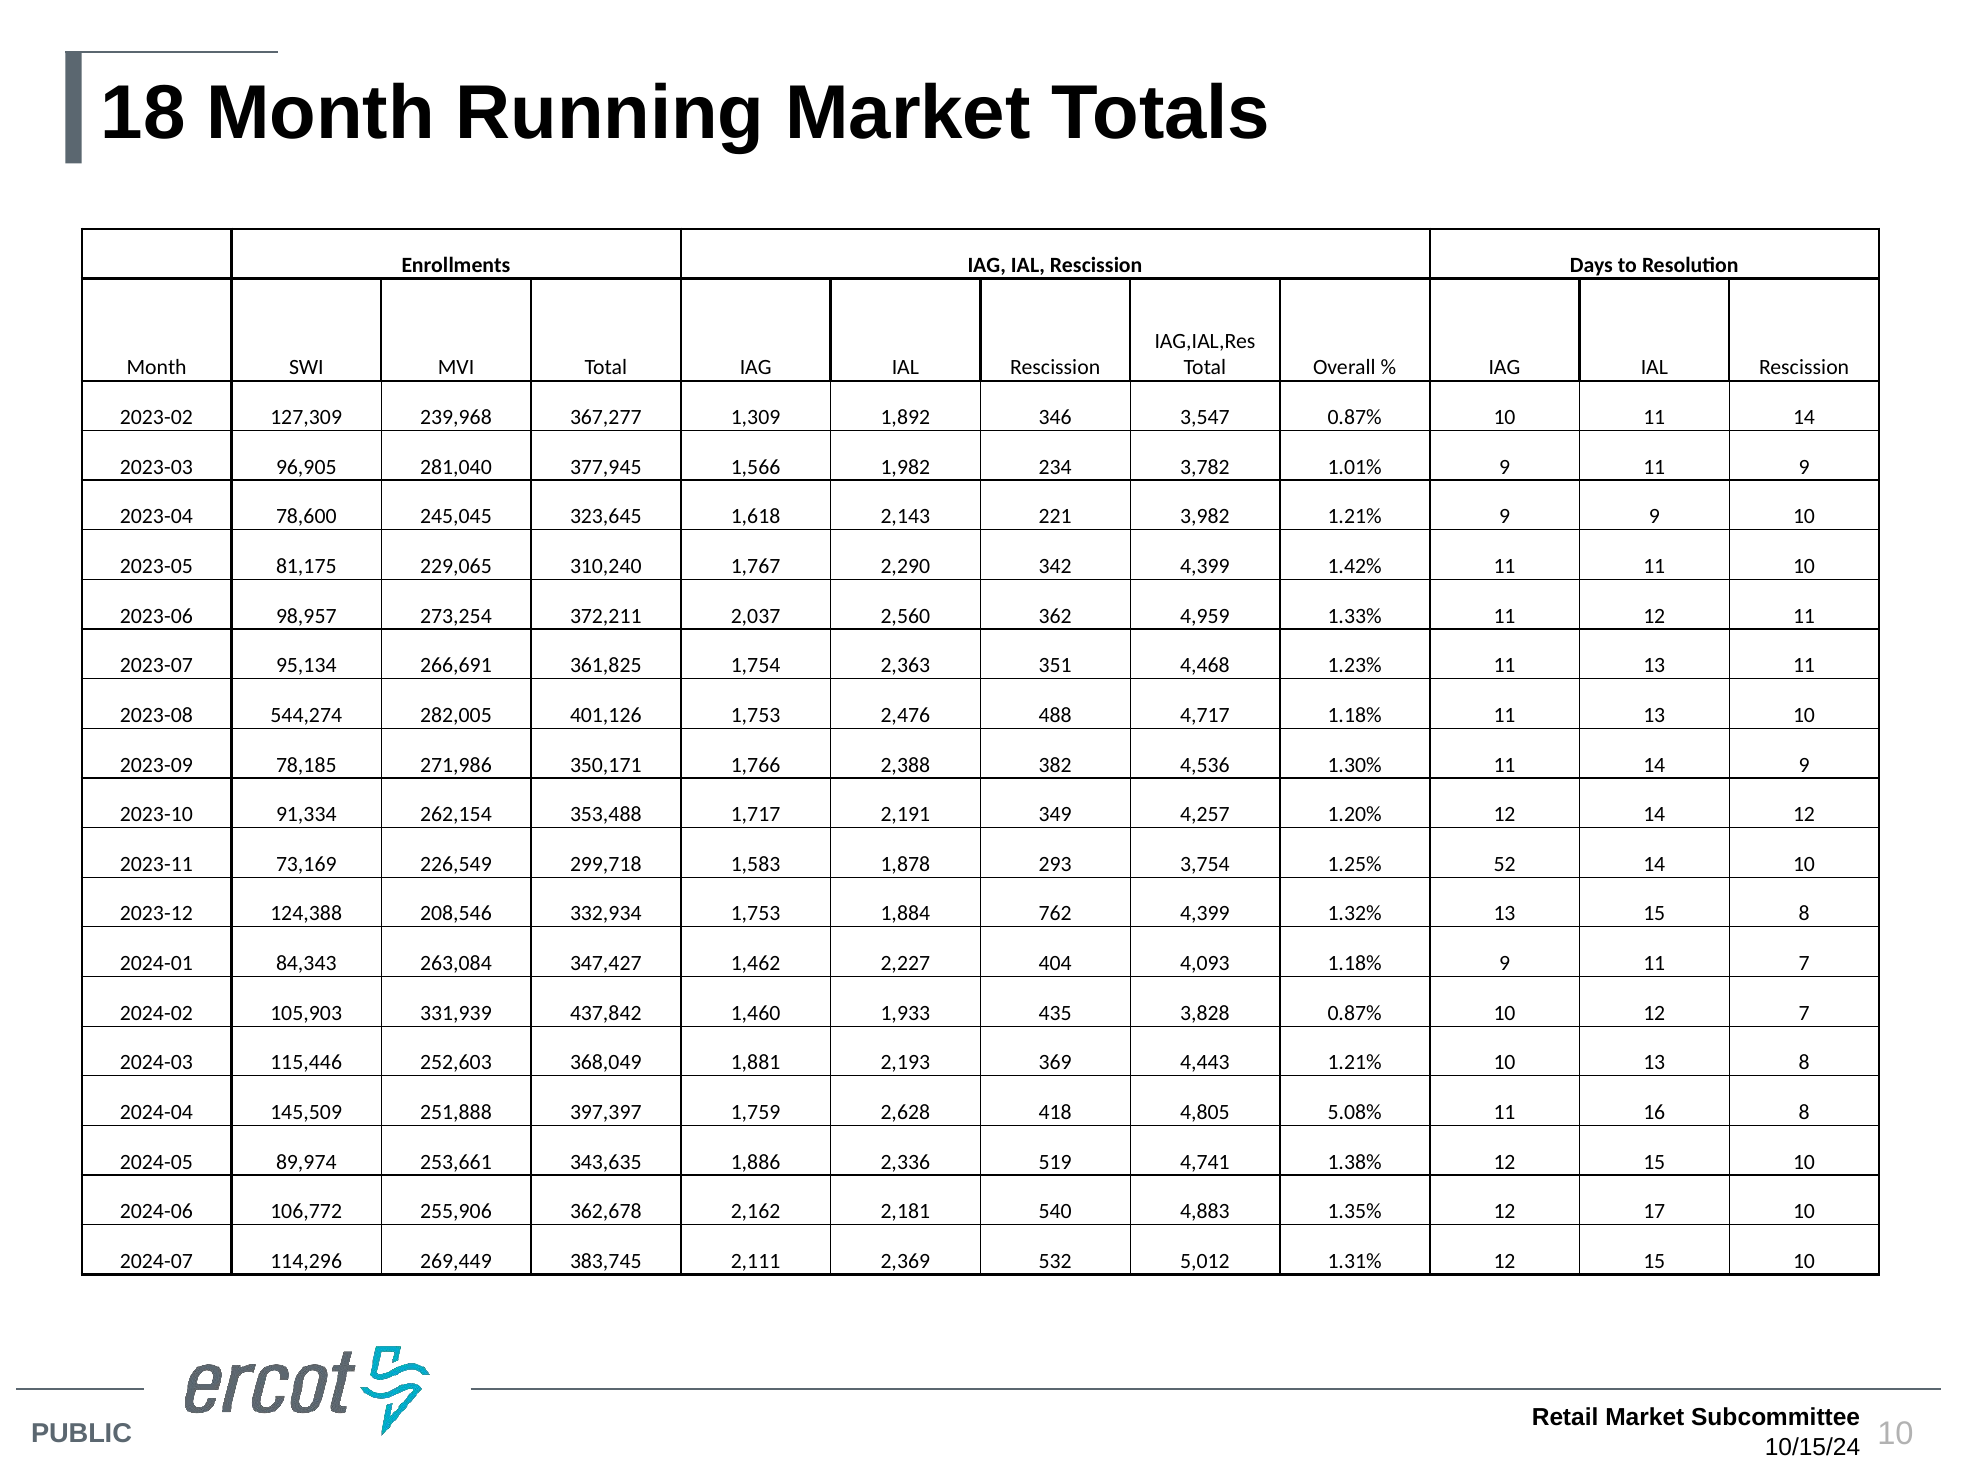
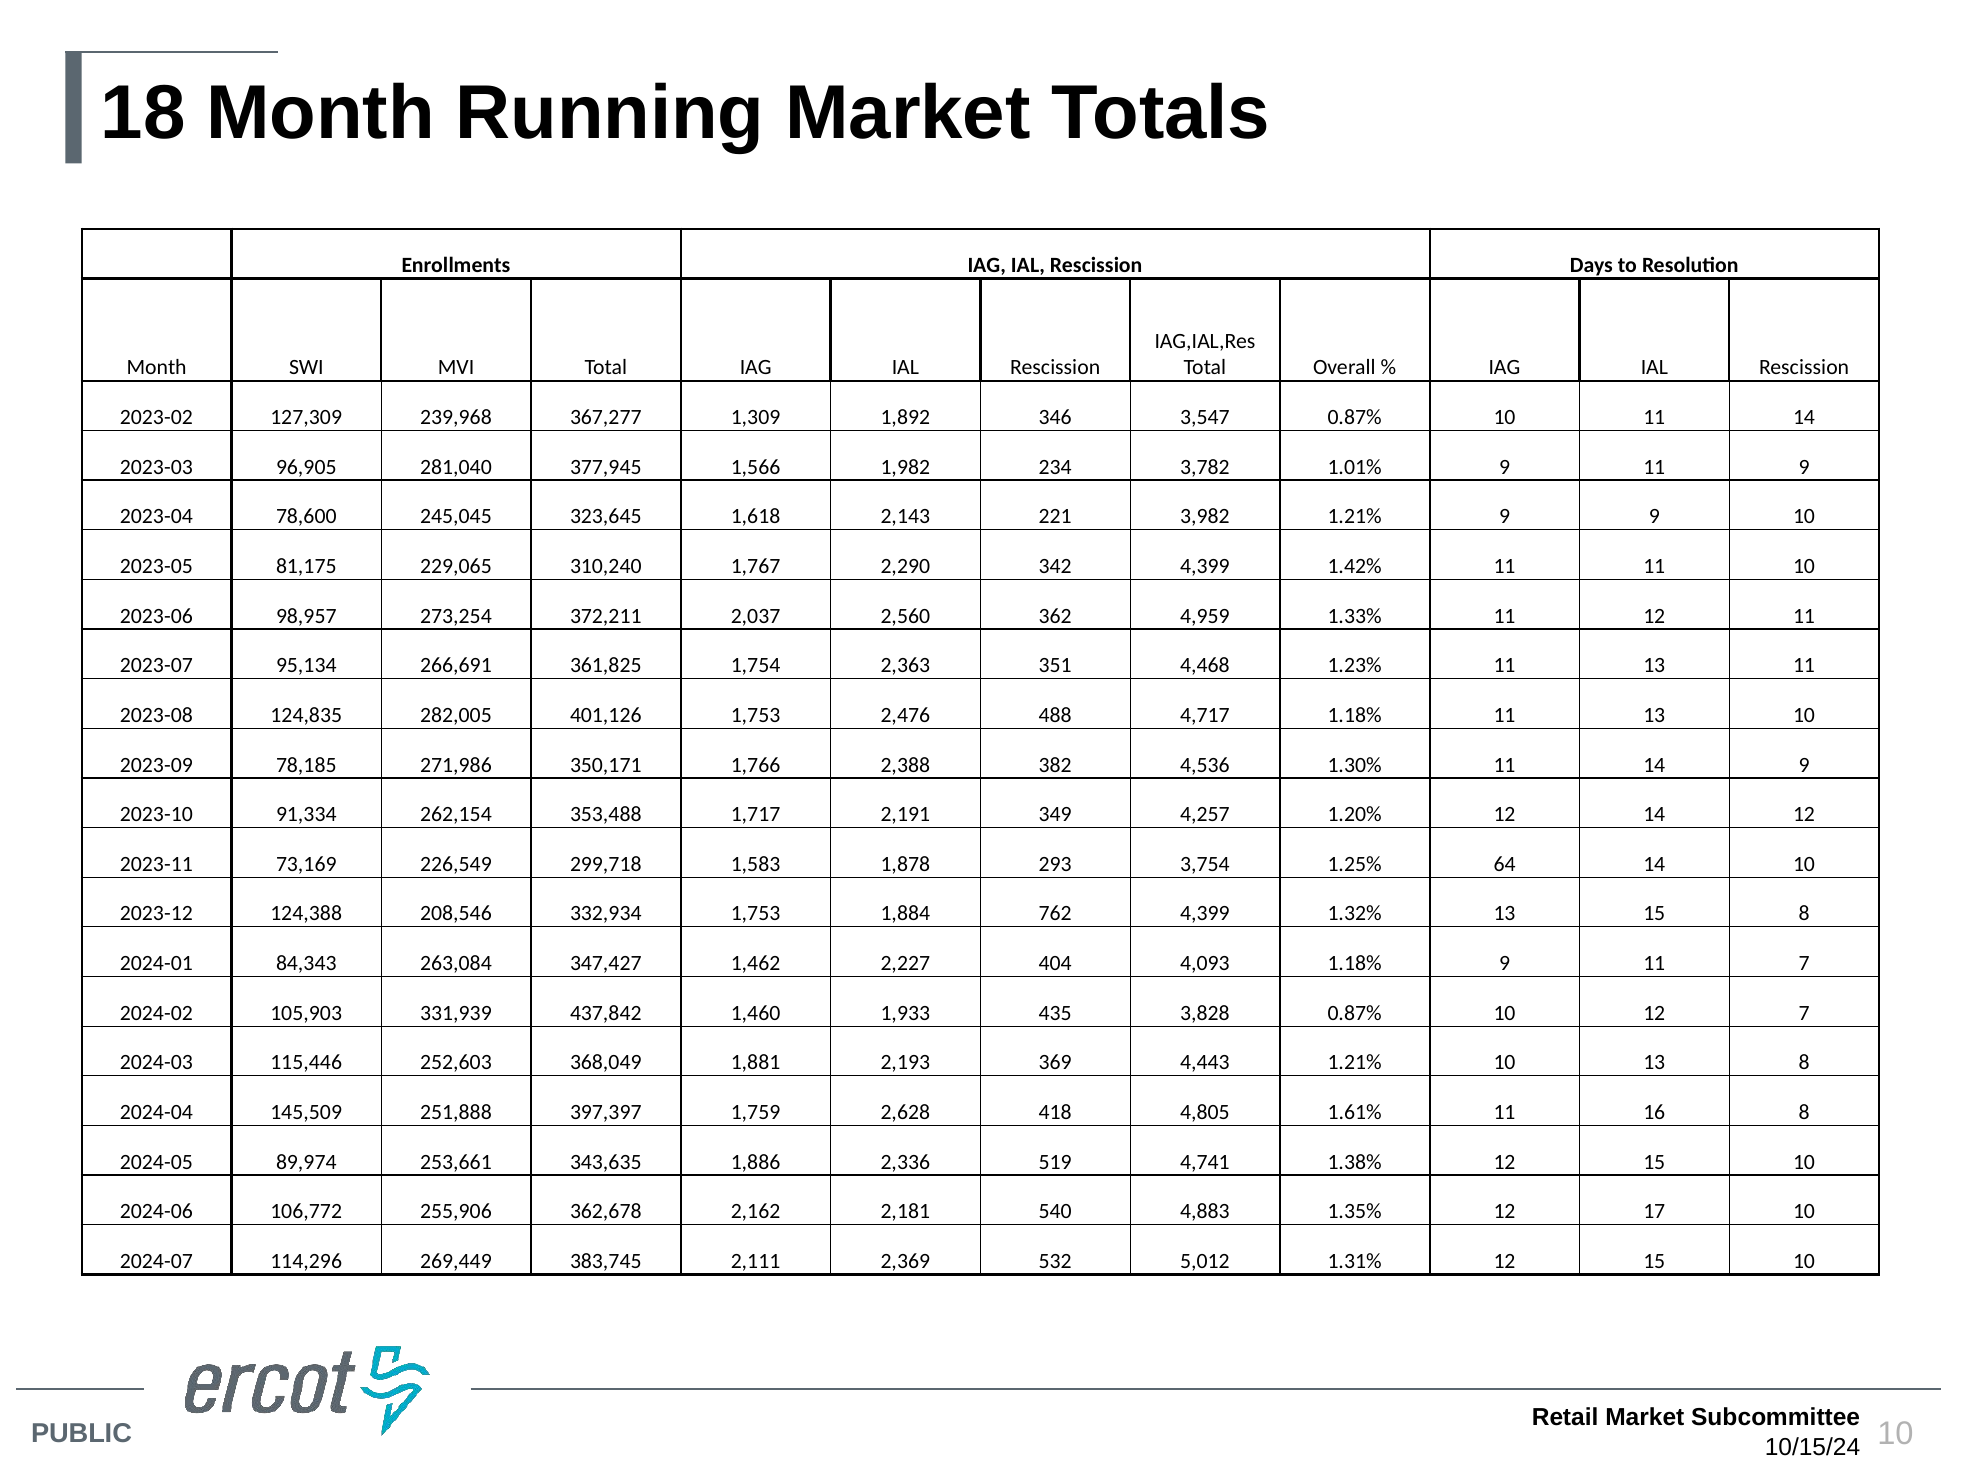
544,274: 544,274 -> 124,835
52: 52 -> 64
5.08%: 5.08% -> 1.61%
